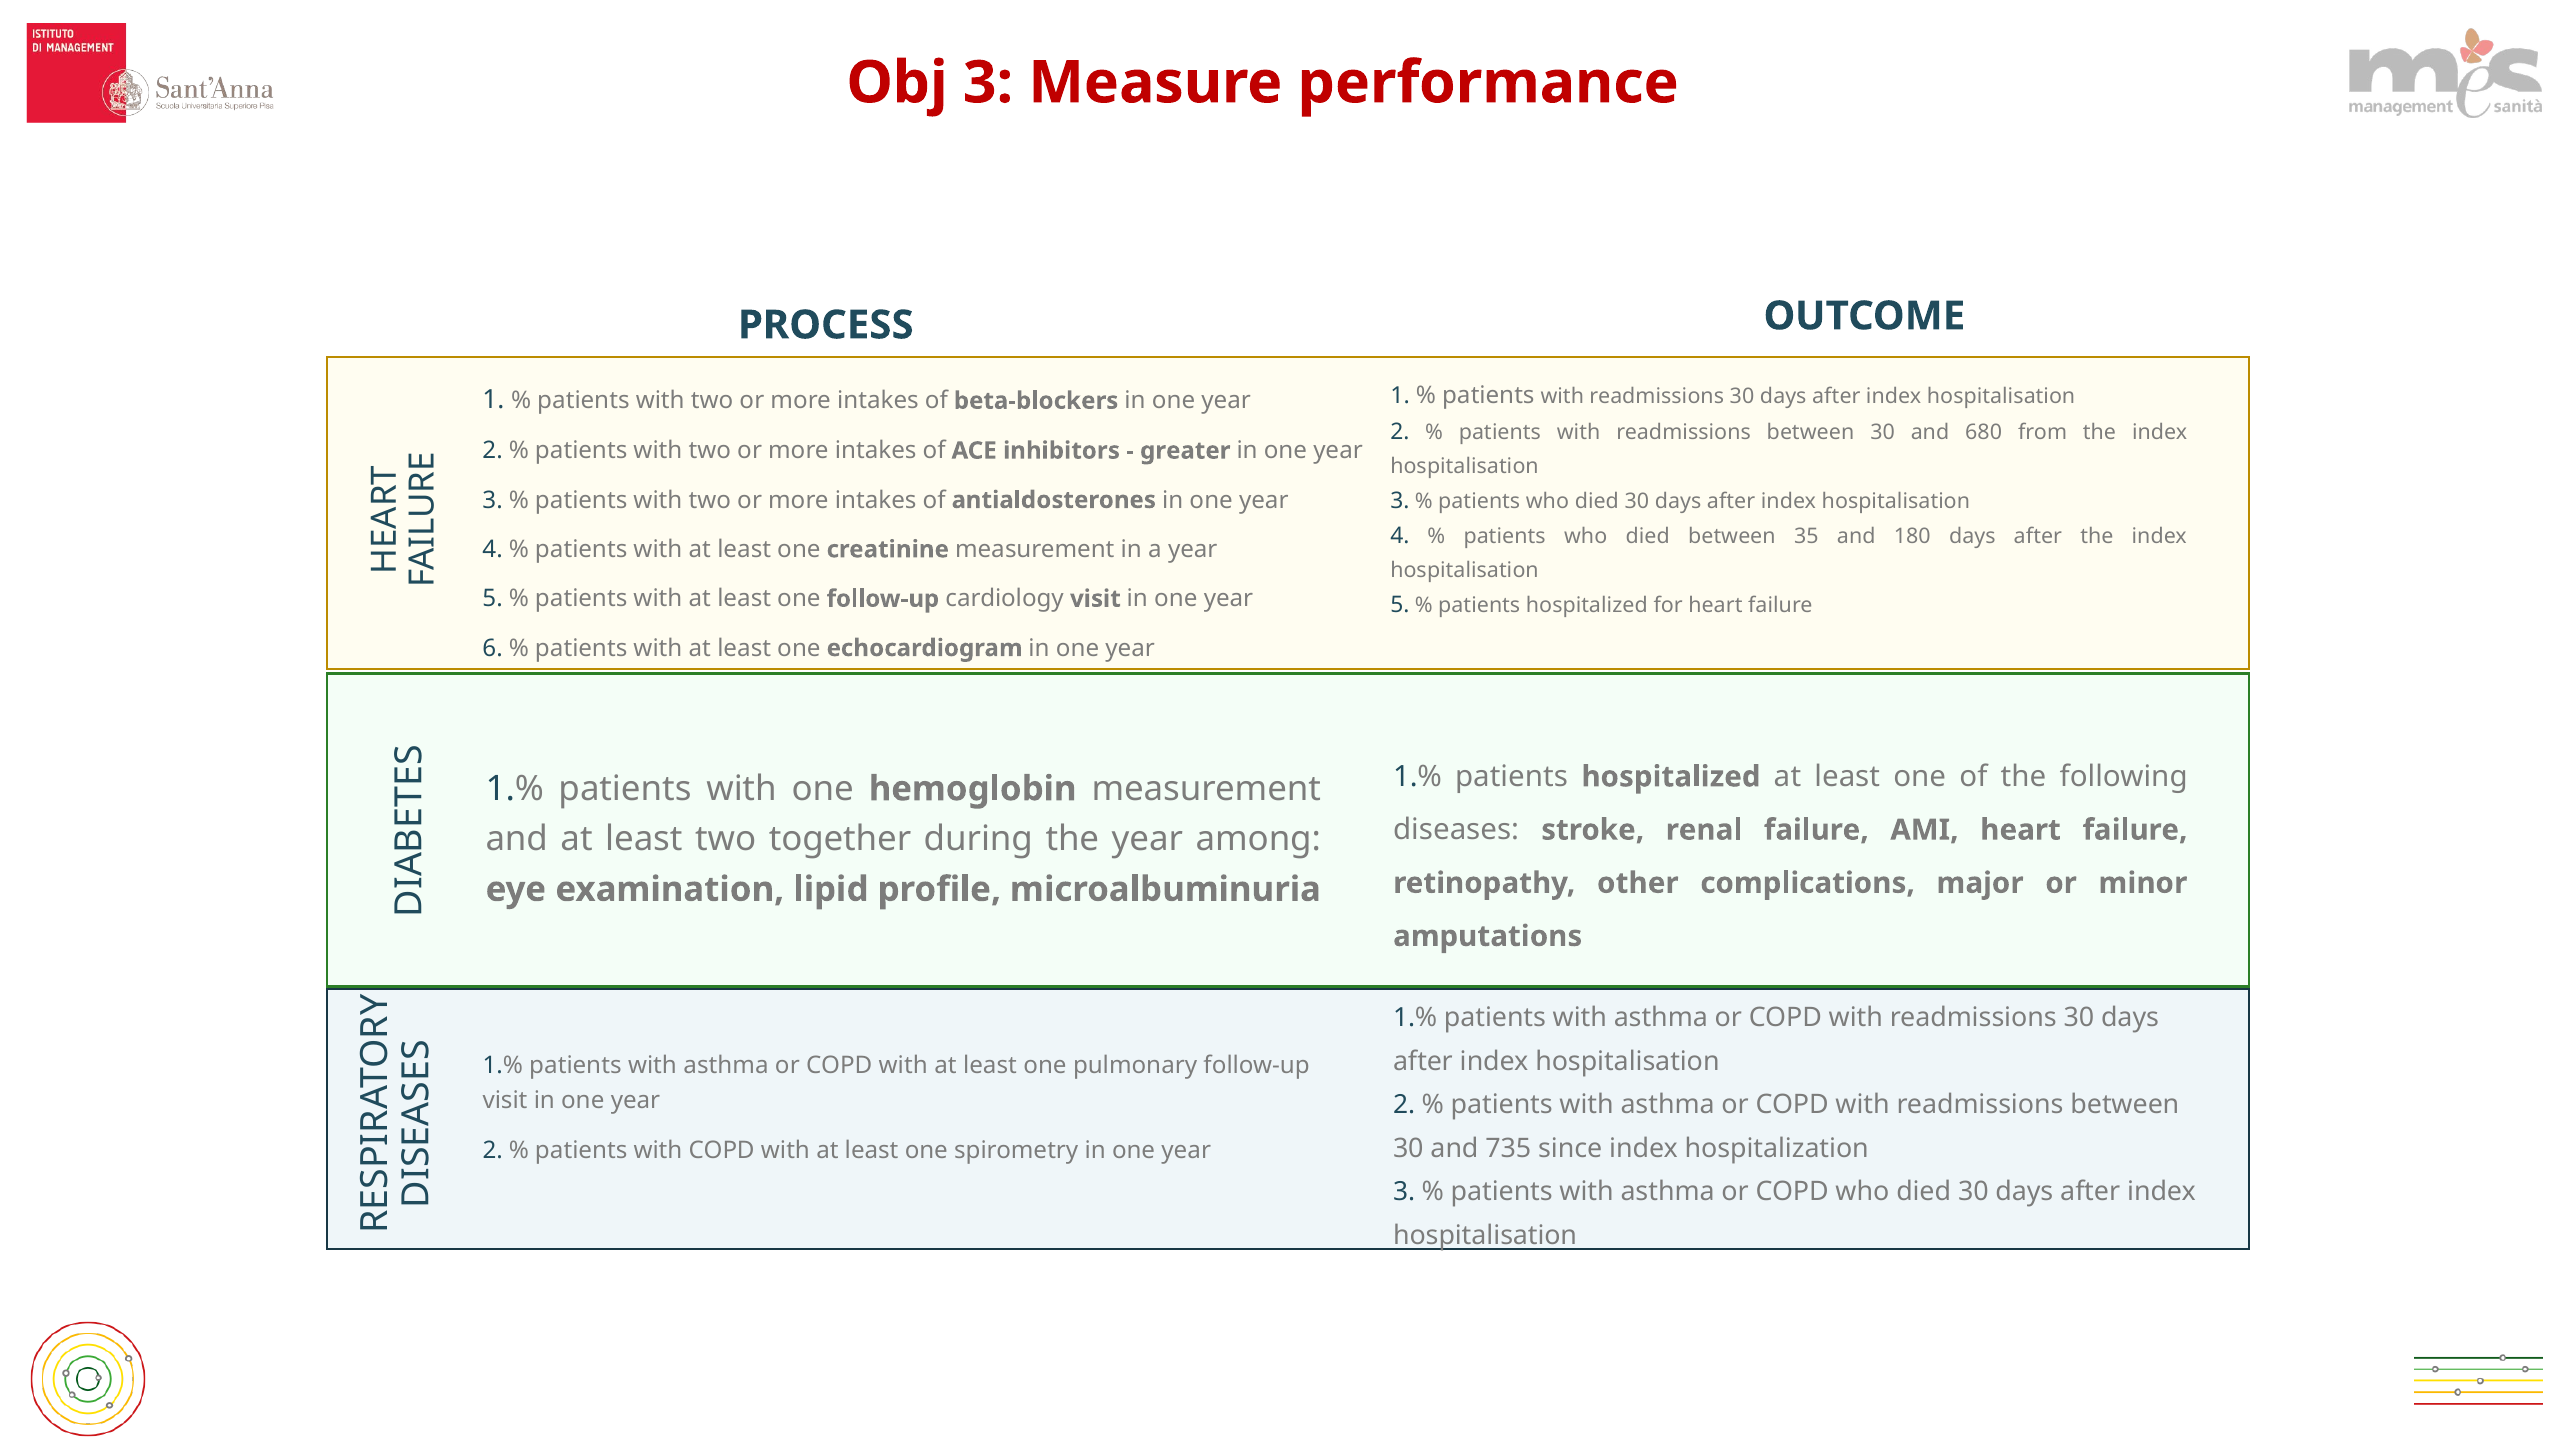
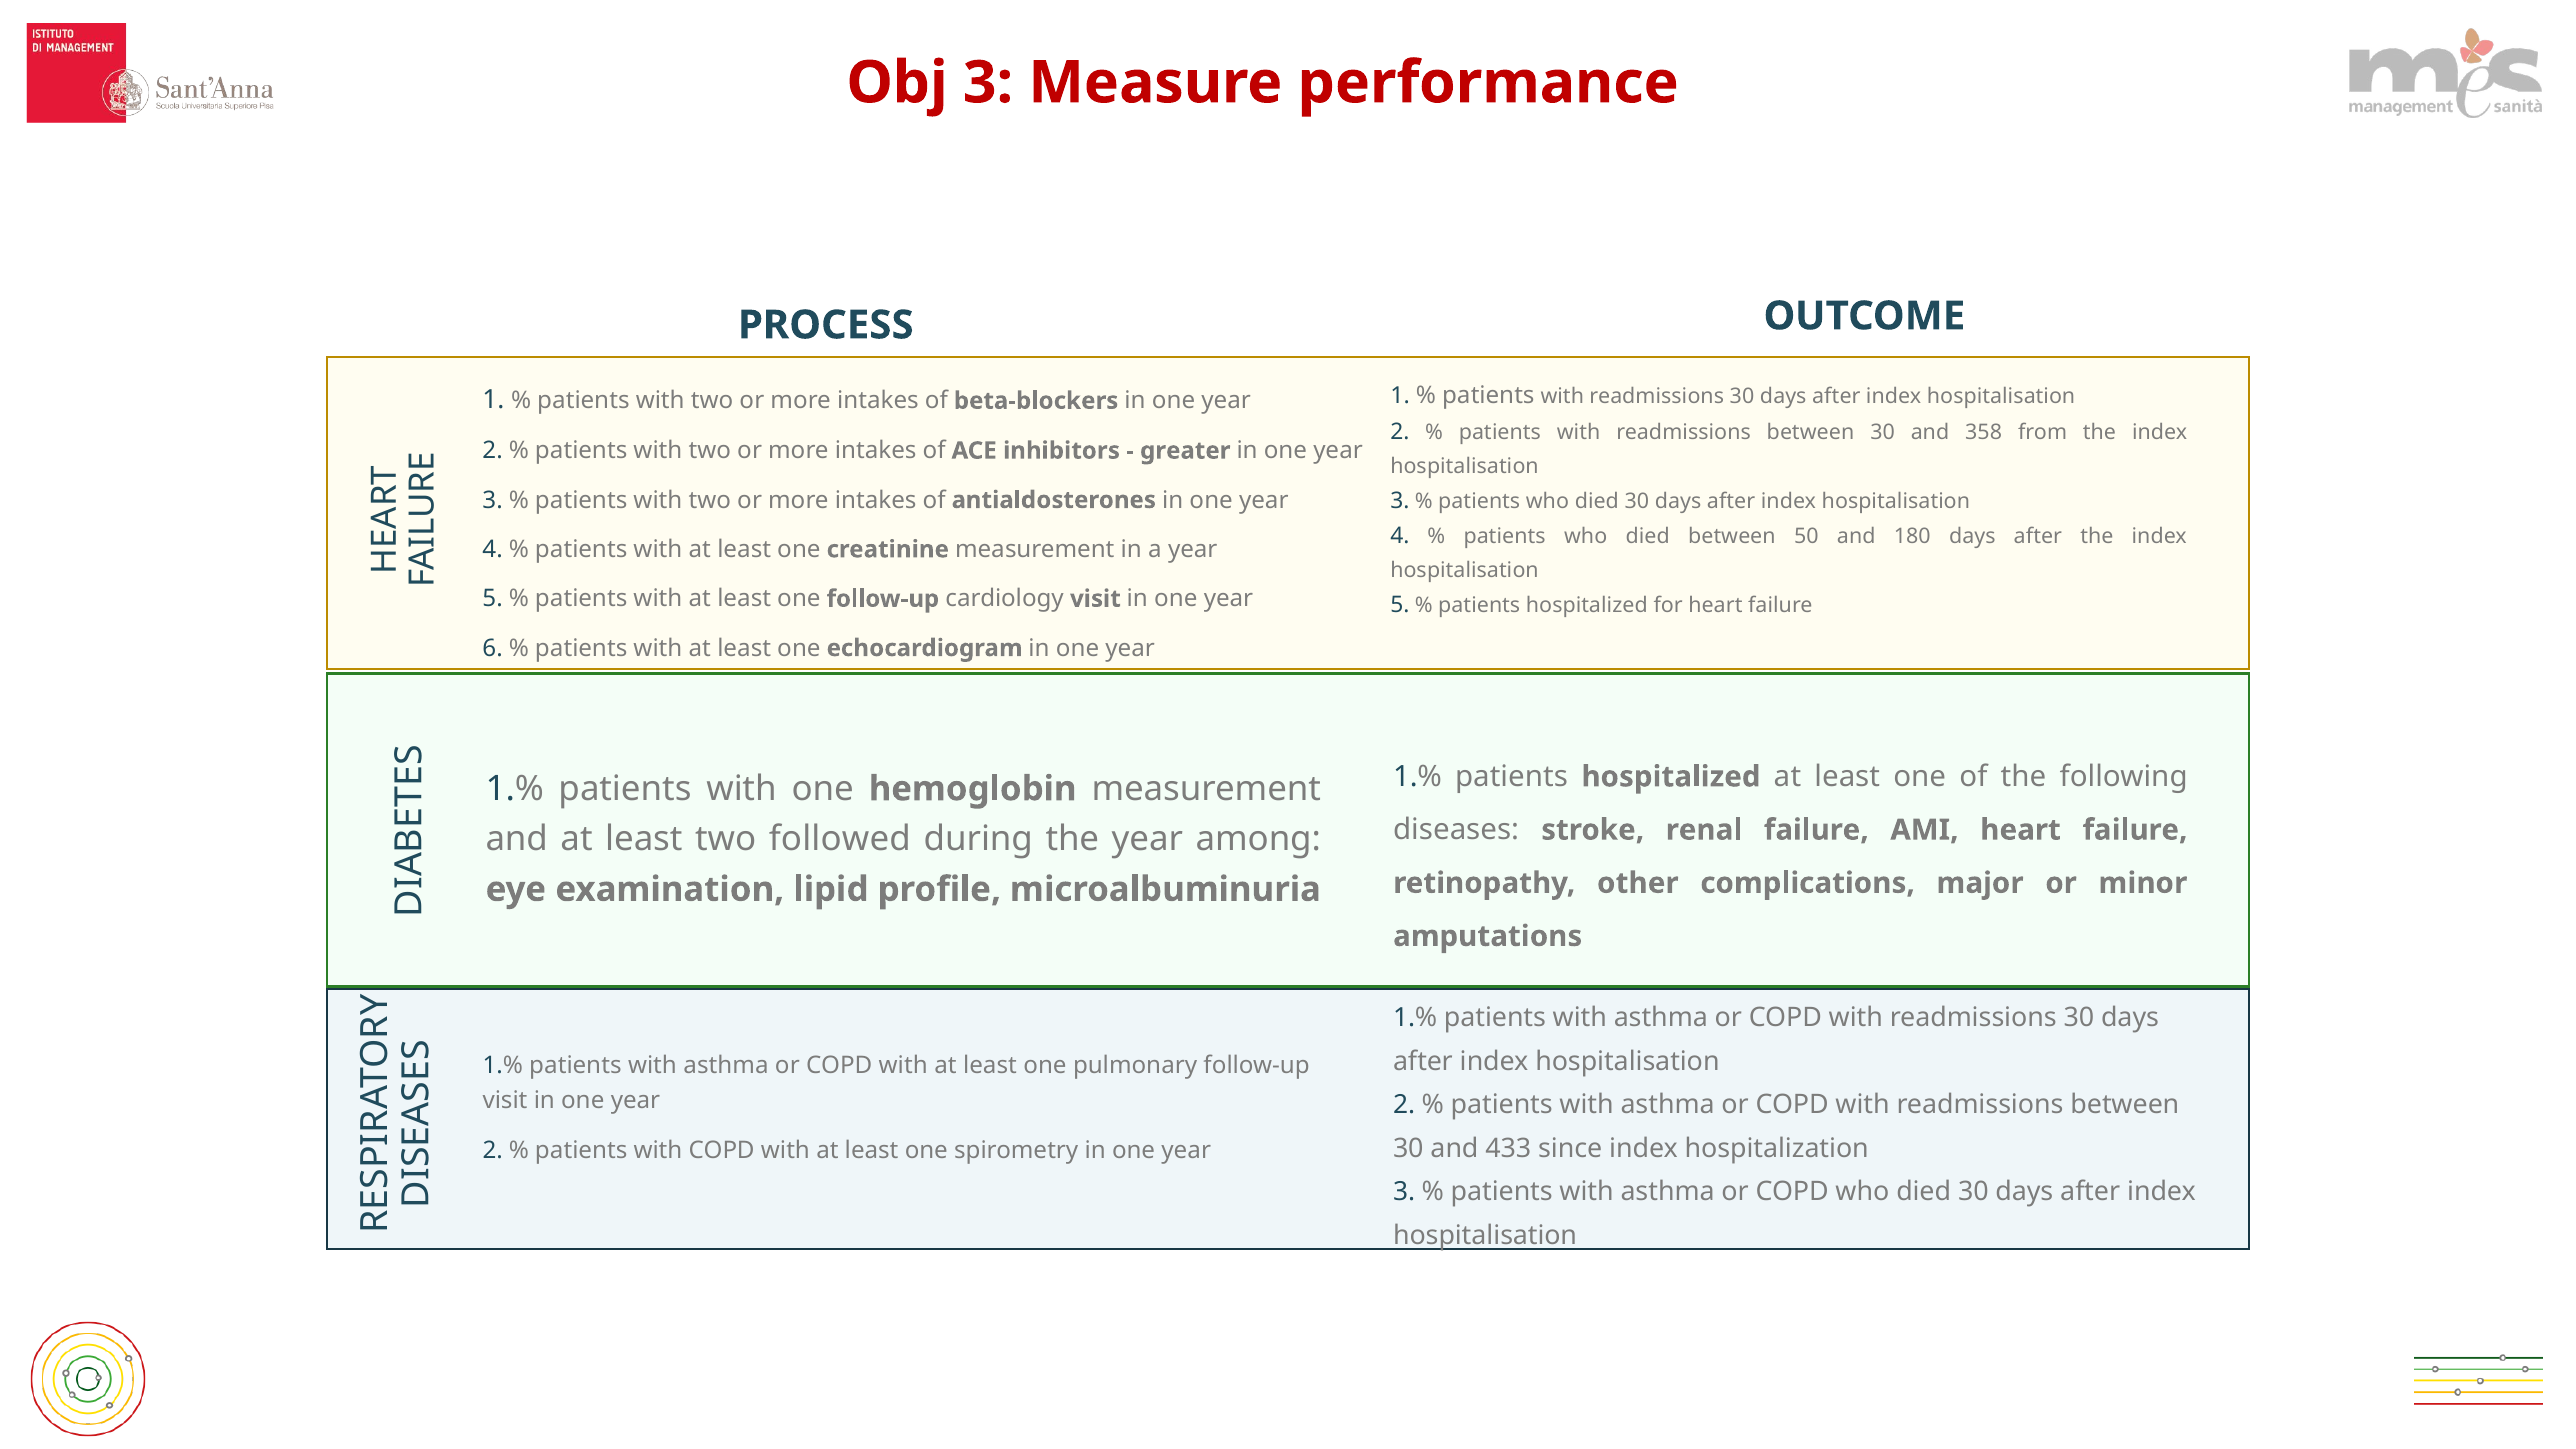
680: 680 -> 358
35: 35 -> 50
together: together -> followed
735: 735 -> 433
